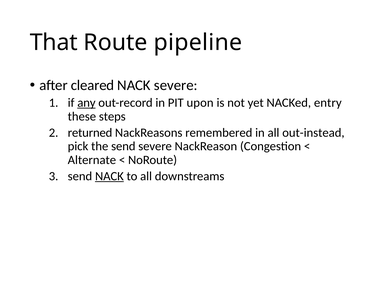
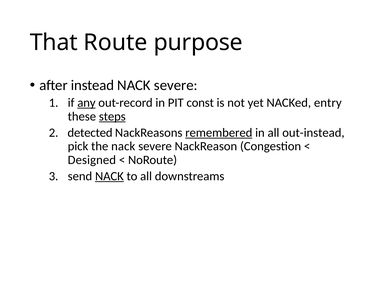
pipeline: pipeline -> purpose
cleared: cleared -> instead
upon: upon -> const
steps underline: none -> present
returned: returned -> detected
remembered underline: none -> present
the send: send -> nack
Alternate: Alternate -> Designed
